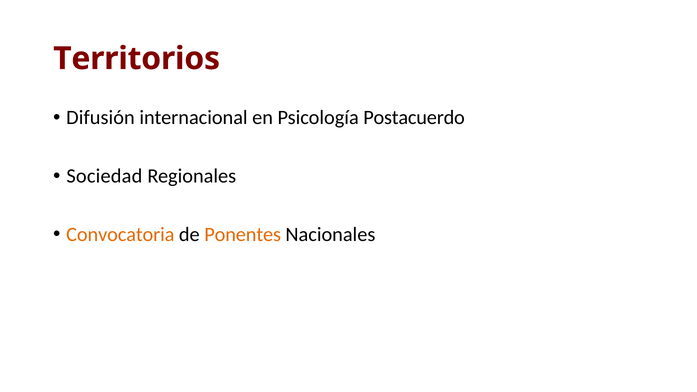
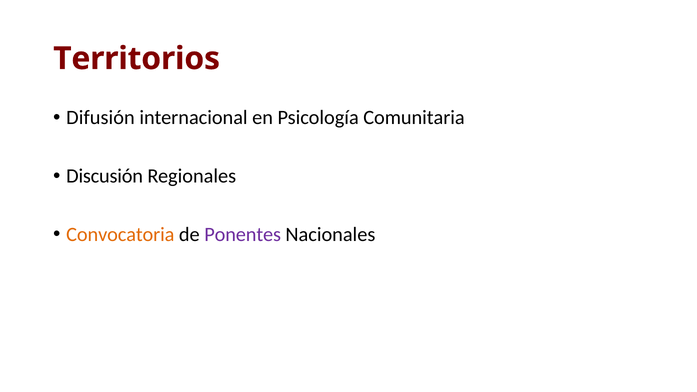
Postacuerdo: Postacuerdo -> Comunitaria
Sociedad: Sociedad -> Discusión
Ponentes colour: orange -> purple
